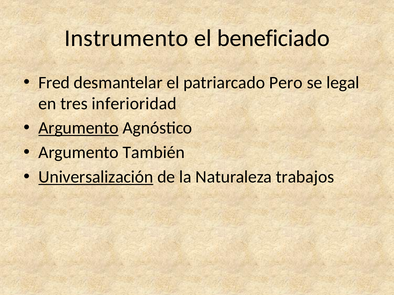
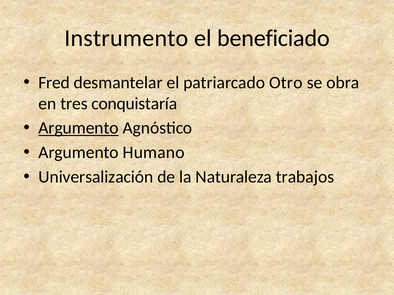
Pero: Pero -> Otro
legal: legal -> obra
inferioridad: inferioridad -> conquistaría
También: También -> Humano
Universalización underline: present -> none
